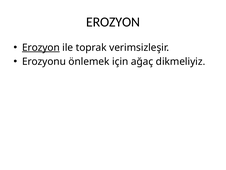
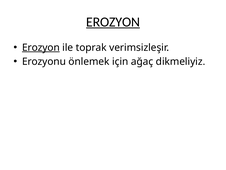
EROZYON at (113, 22) underline: none -> present
